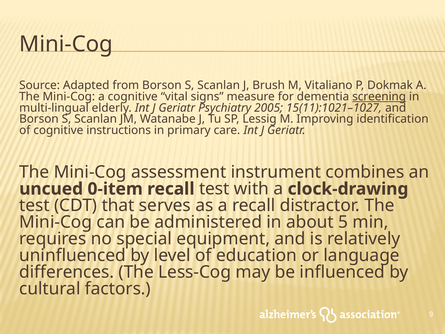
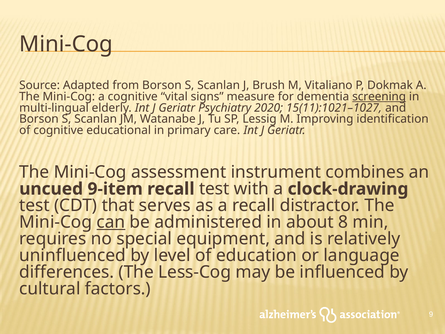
2005: 2005 -> 2020
instructions: instructions -> educational
0-item: 0-item -> 9-item
can underline: none -> present
5: 5 -> 8
